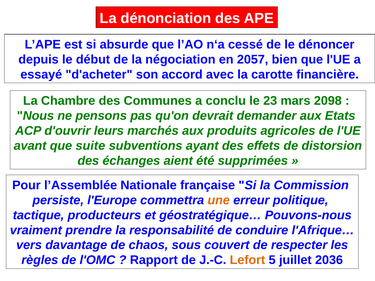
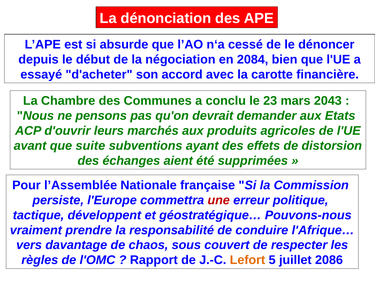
2057: 2057 -> 2084
2098: 2098 -> 2043
une colour: orange -> red
producteurs: producteurs -> développent
2036: 2036 -> 2086
